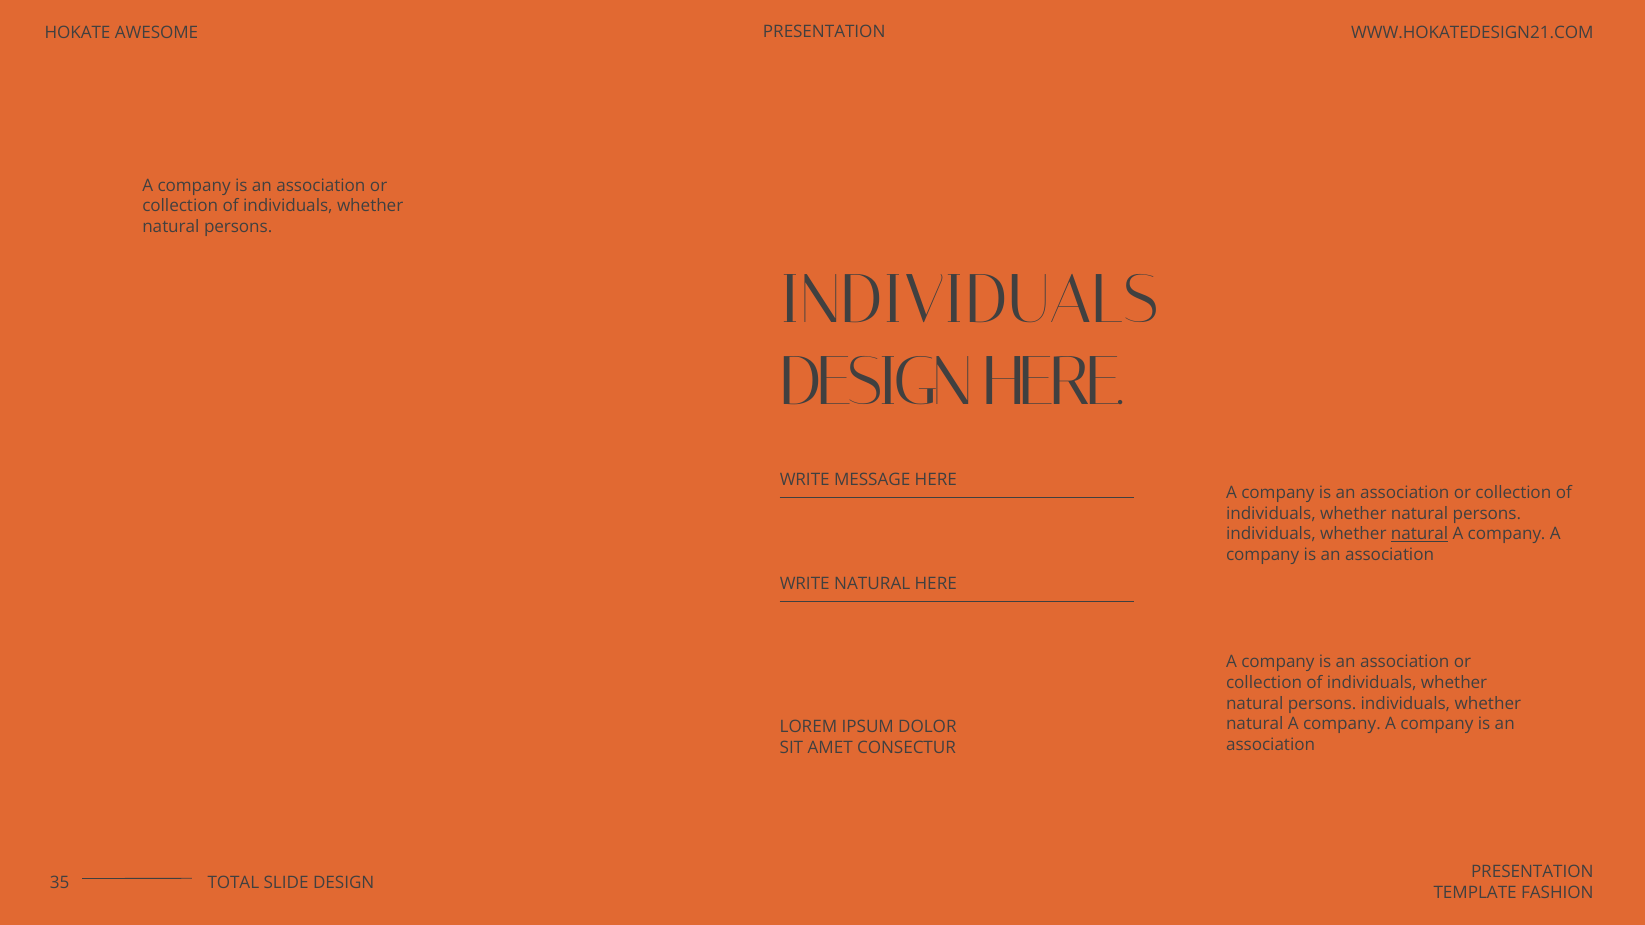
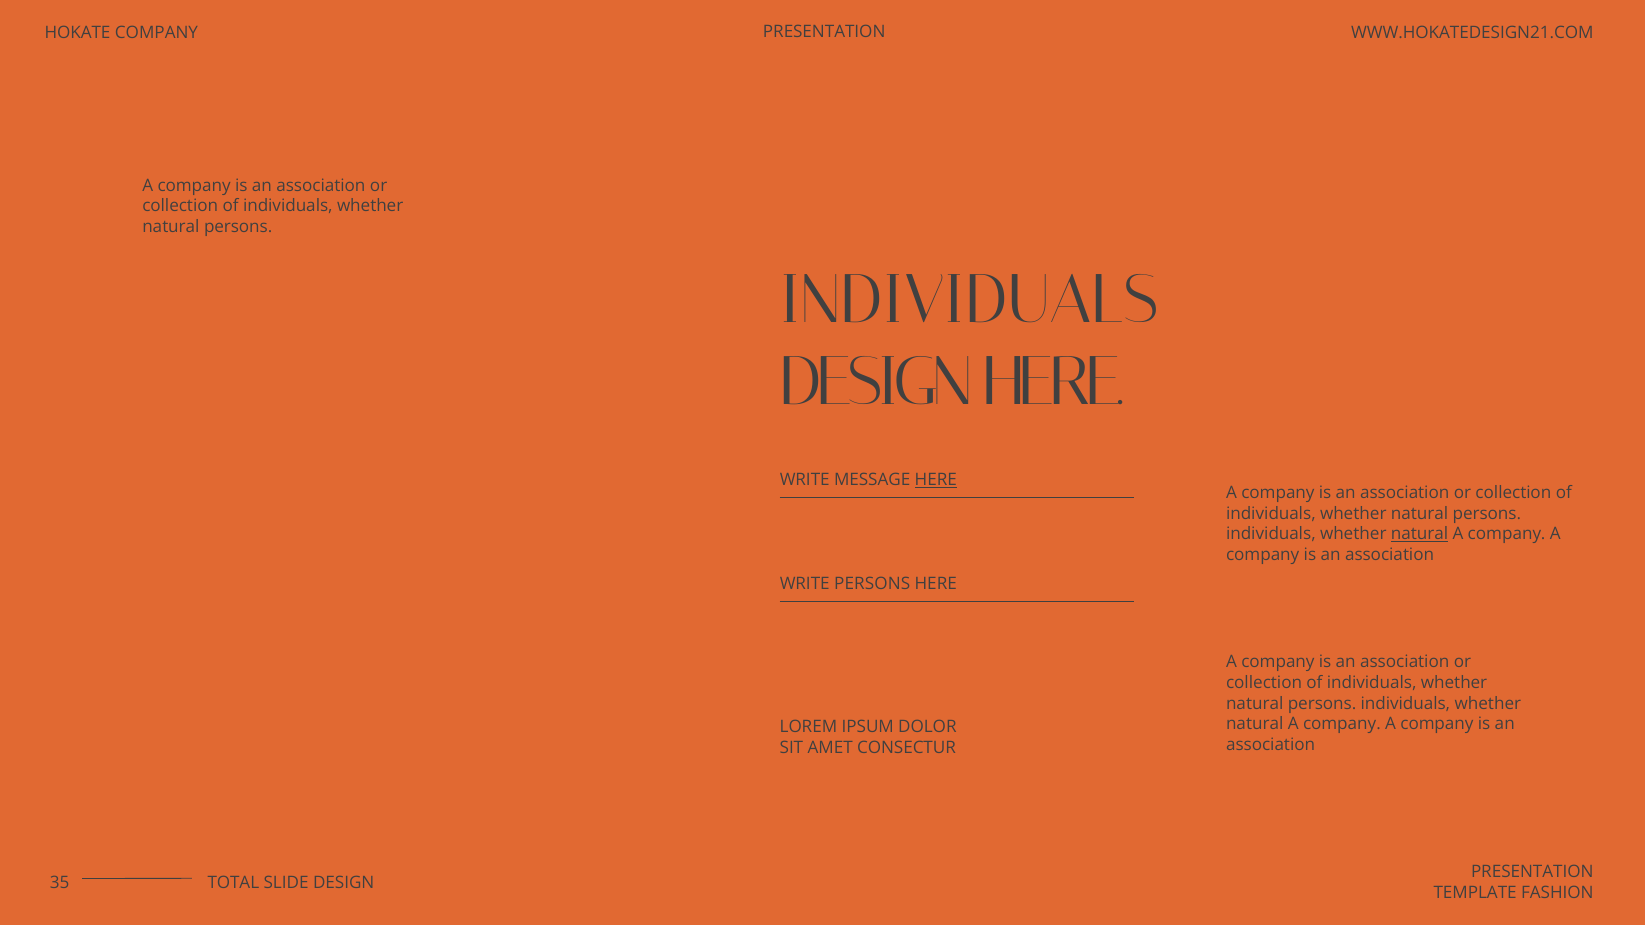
HOKATE AWESOME: AWESOME -> COMPANY
HERE at (936, 480) underline: none -> present
WRITE NATURAL: NATURAL -> PERSONS
